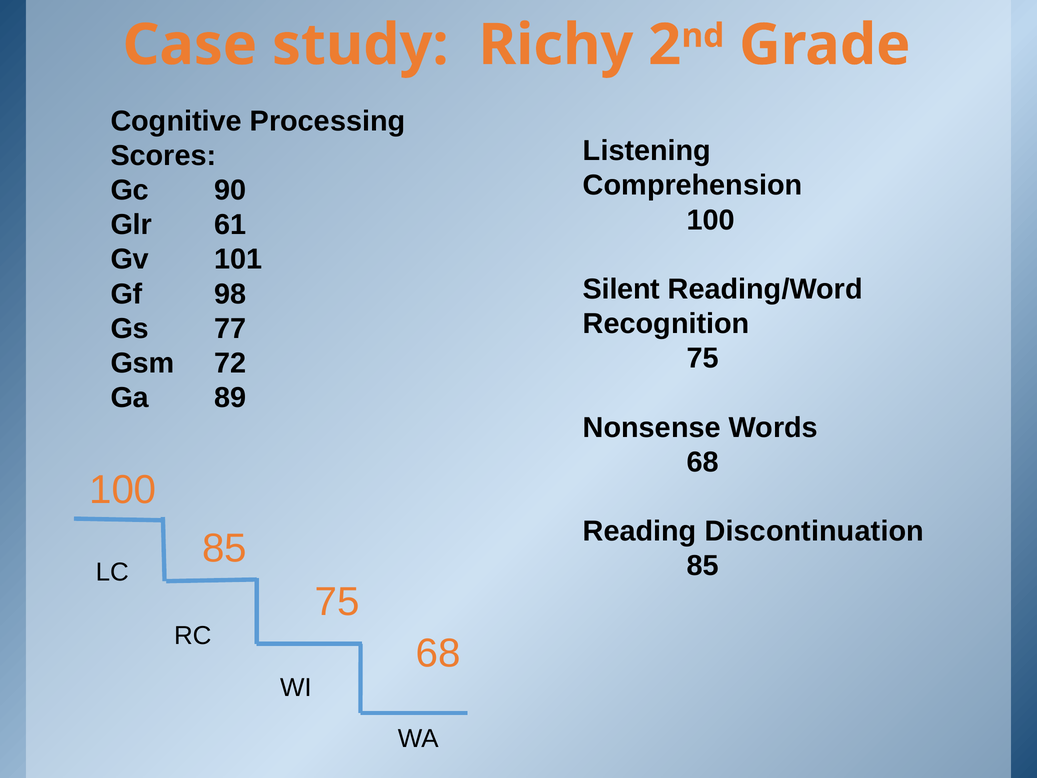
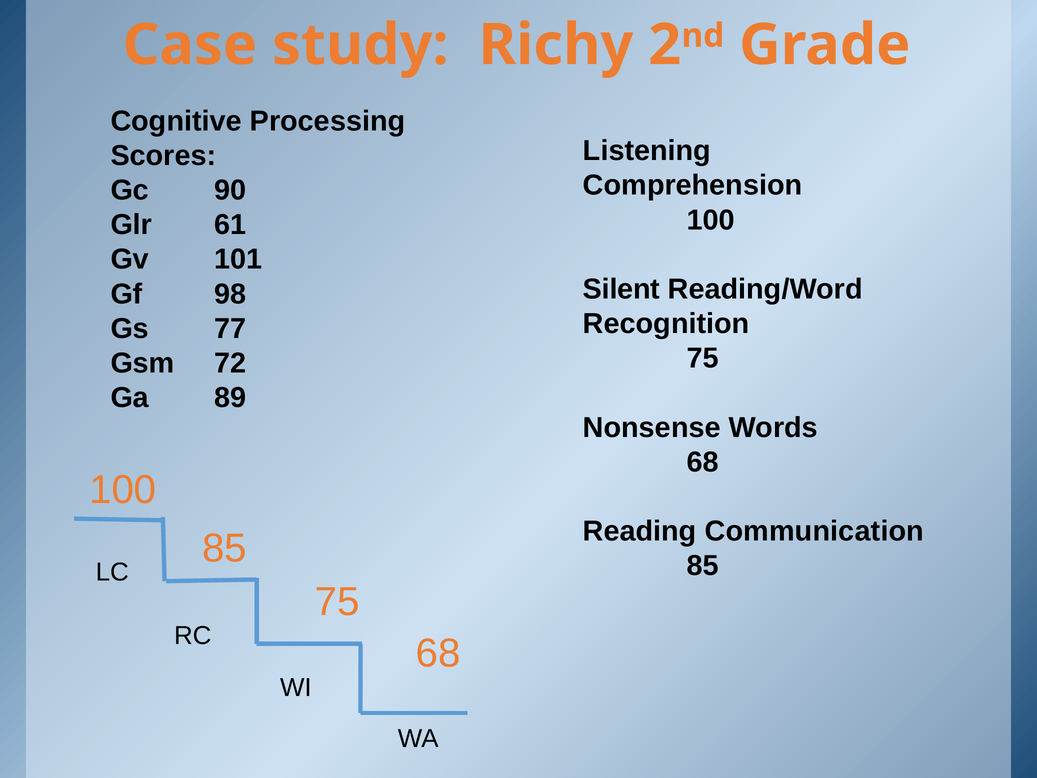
Discontinuation: Discontinuation -> Communication
